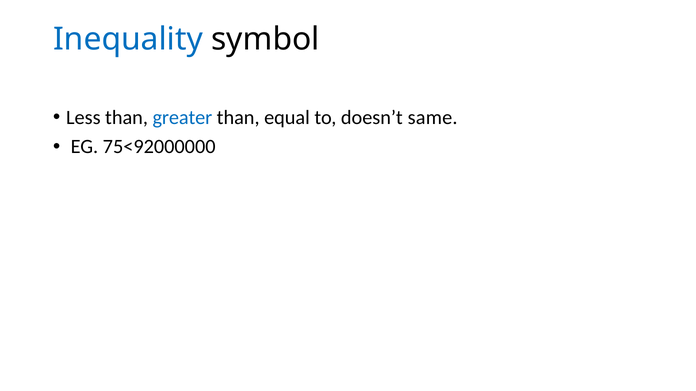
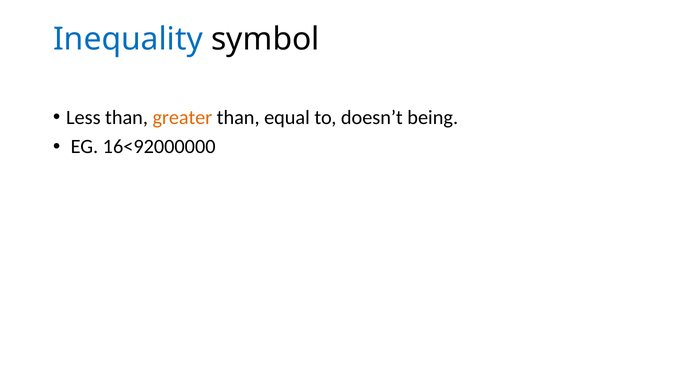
greater colour: blue -> orange
same: same -> being
75<92000000: 75<92000000 -> 16<92000000
